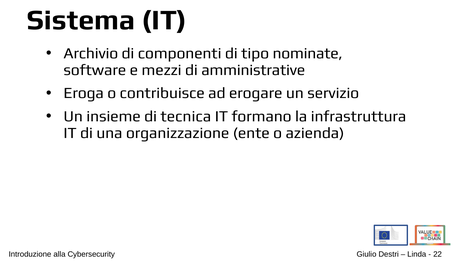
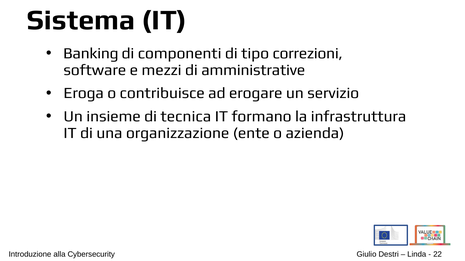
Archivio: Archivio -> Banking
nominate: nominate -> correzioni
